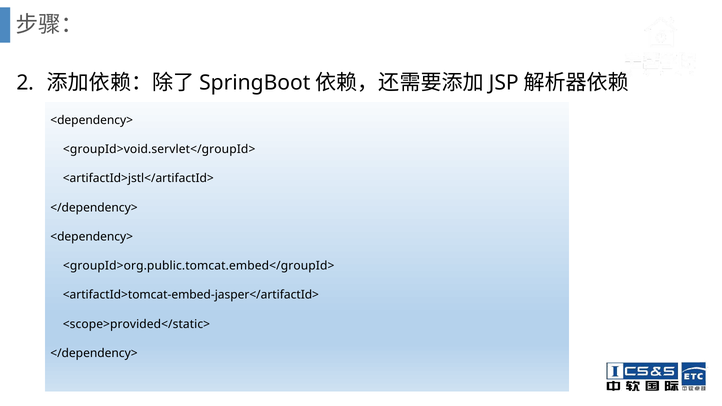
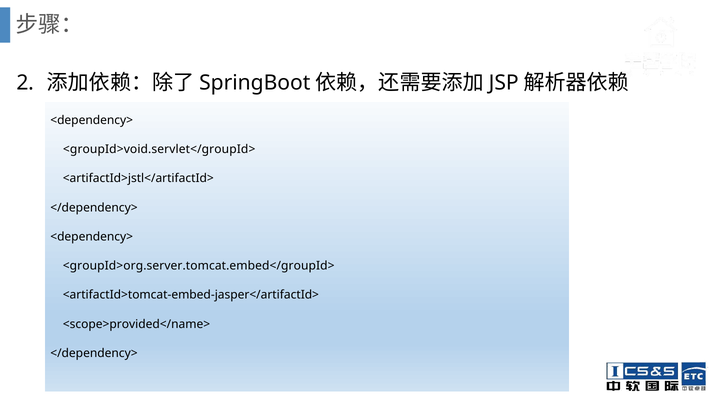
<groupId>org.public.tomcat.embed</groupId>: <groupId>org.public.tomcat.embed</groupId> -> <groupId>org.server.tomcat.embed</groupId>
<scope>provided</static>: <scope>provided</static> -> <scope>provided</name>
